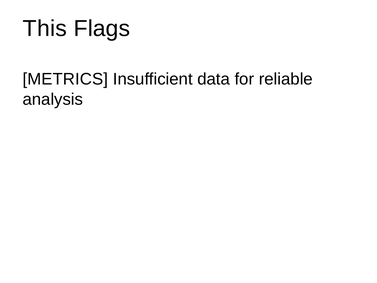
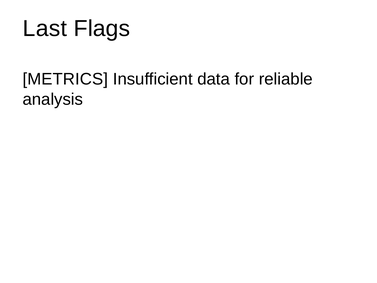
This: This -> Last
